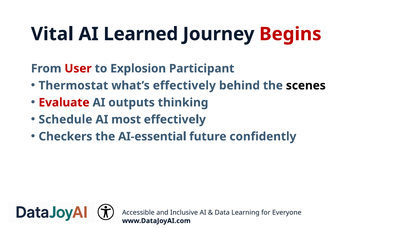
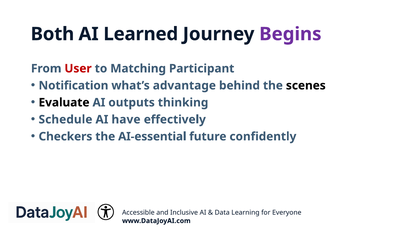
Vital: Vital -> Both
Begins colour: red -> purple
Explosion: Explosion -> Matching
Thermostat: Thermostat -> Notification
what’s effectively: effectively -> advantage
Evaluate colour: red -> black
most: most -> have
